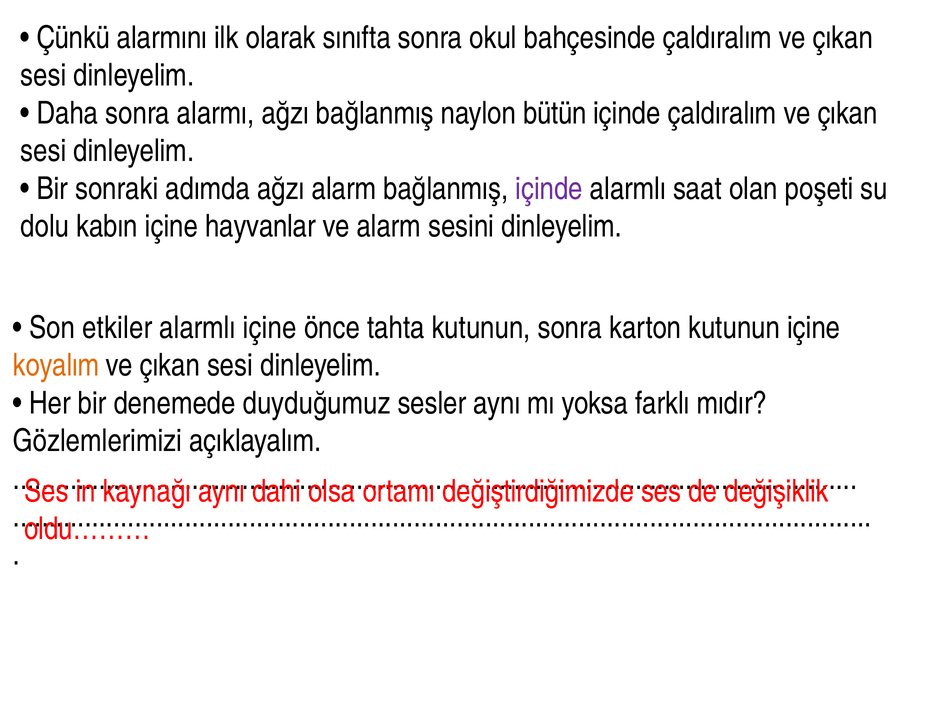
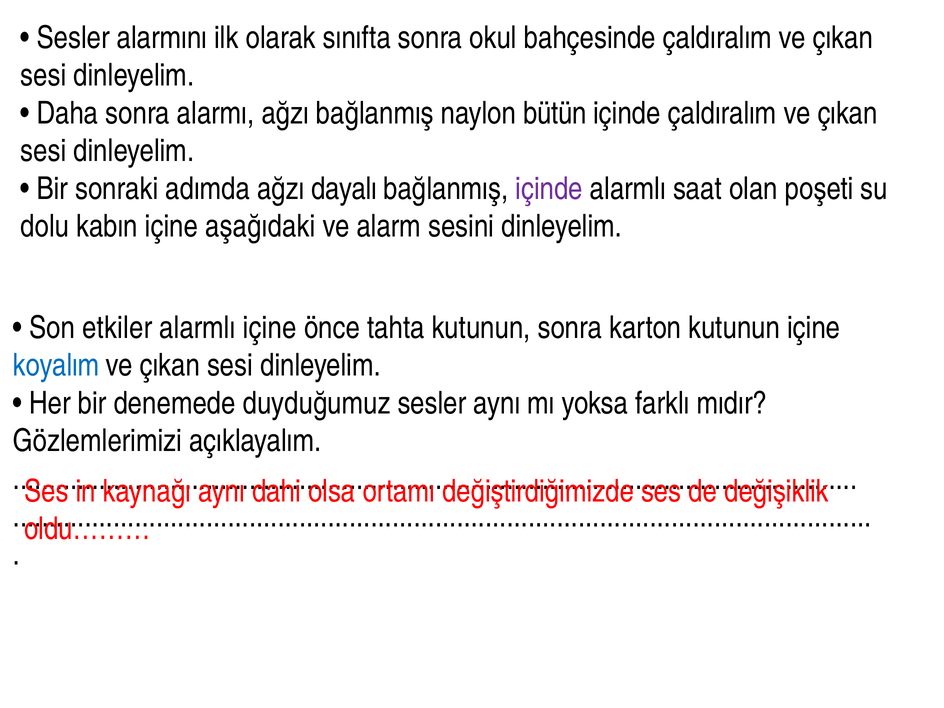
Çünkü at (73, 38): Çünkü -> Sesler
ağzı alarm: alarm -> dayalı
hayvanlar: hayvanlar -> aşağıdaki
koyalım colour: orange -> blue
